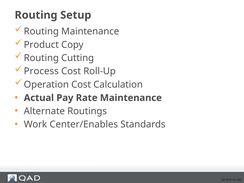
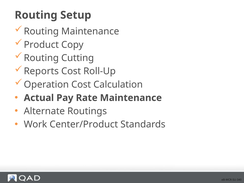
Process: Process -> Reports
Center/Enables: Center/Enables -> Center/Product
